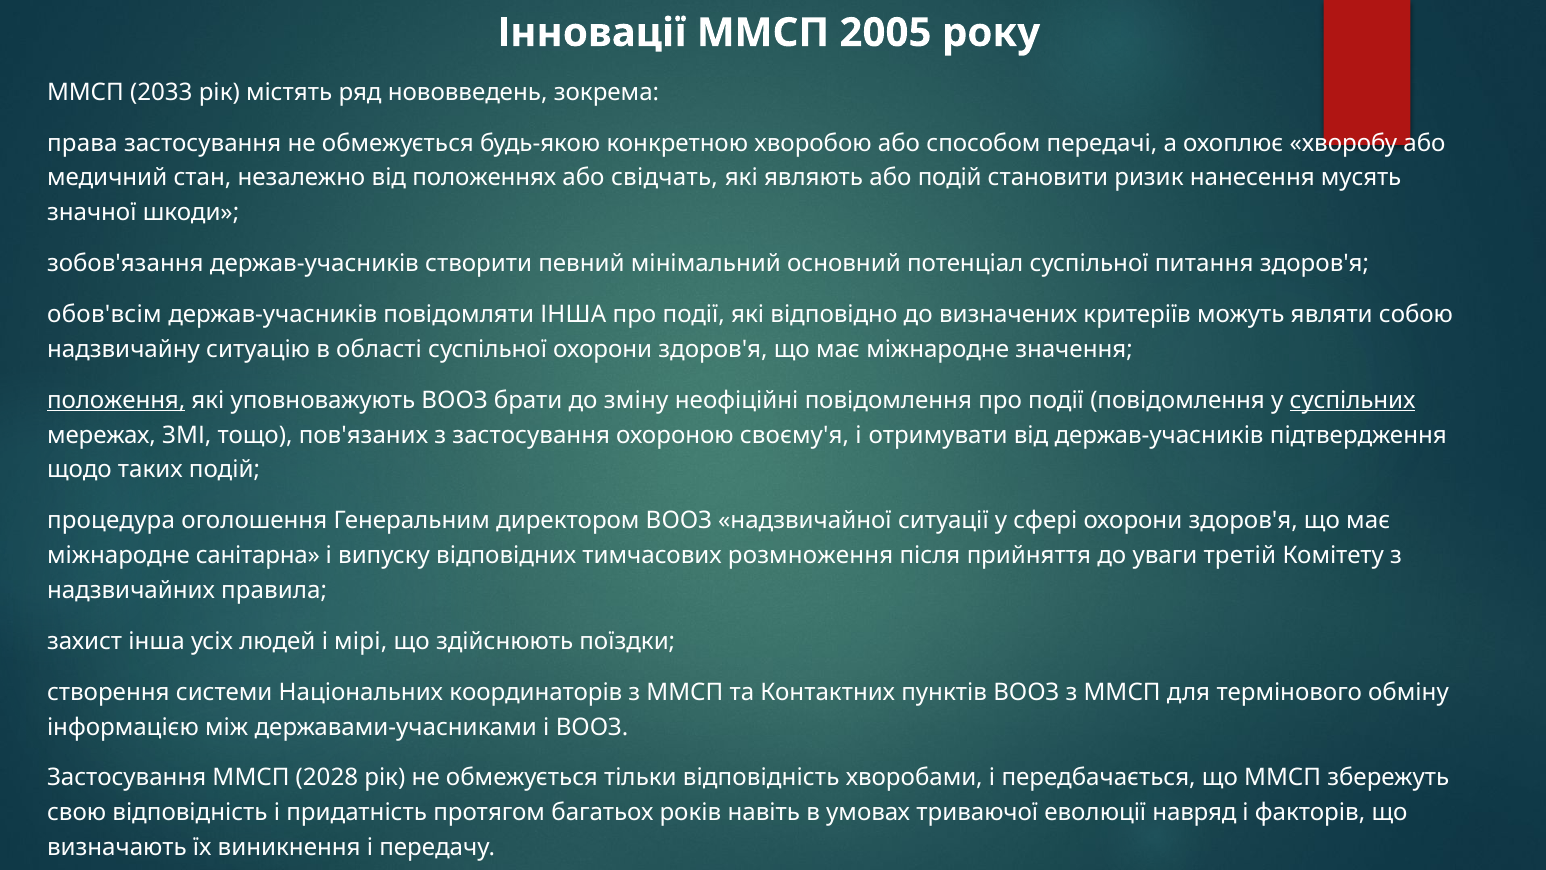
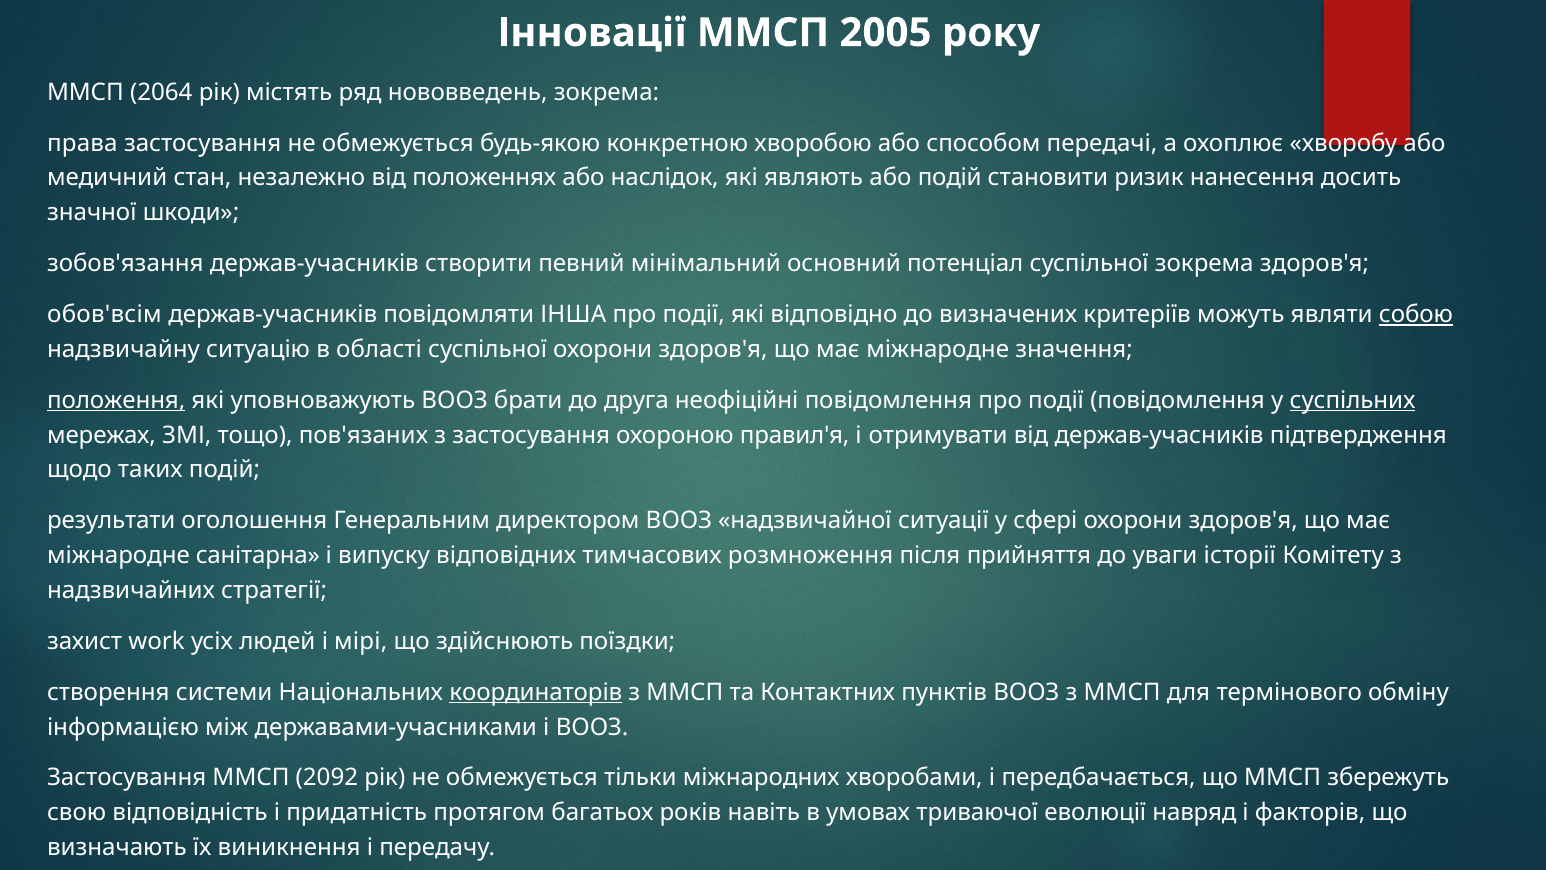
2033: 2033 -> 2064
свідчать: свідчать -> наслідок
мусять: мусять -> досить
суспільної питання: питання -> зокрема
собою underline: none -> present
зміну: зміну -> друга
своєму'я: своєму'я -> правил'я
процедура: процедура -> результати
третій: третій -> історії
правила: правила -> стратегії
захист інша: інша -> work
координаторів underline: none -> present
2028: 2028 -> 2092
тільки відповідність: відповідність -> міжнародних
